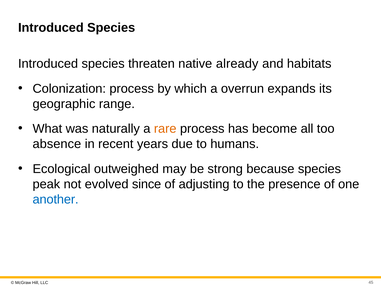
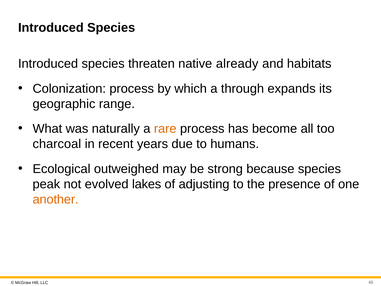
overrun: overrun -> through
absence: absence -> charcoal
since: since -> lakes
another colour: blue -> orange
